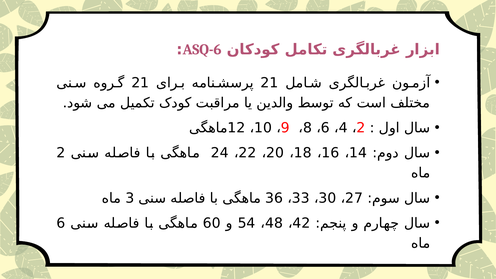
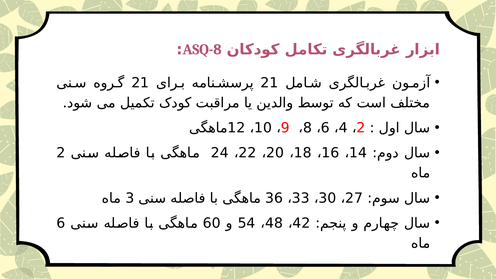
ASQ-6: ASQ-6 -> ASQ-8
